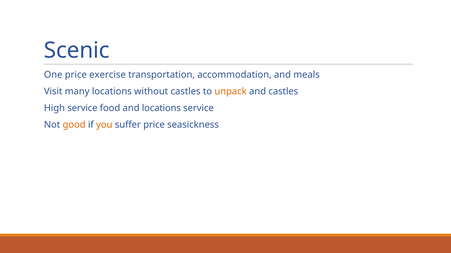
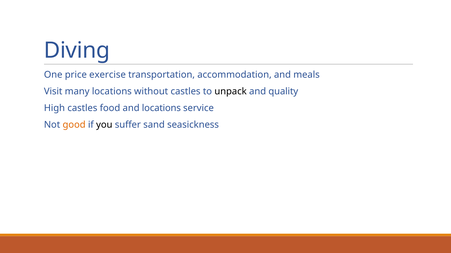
Scenic: Scenic -> Diving
unpack colour: orange -> black
and castles: castles -> quality
High service: service -> castles
you colour: orange -> black
suffer price: price -> sand
